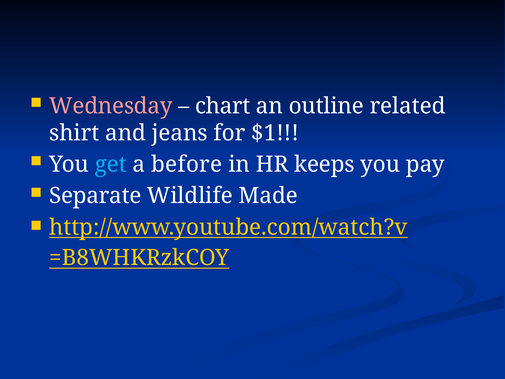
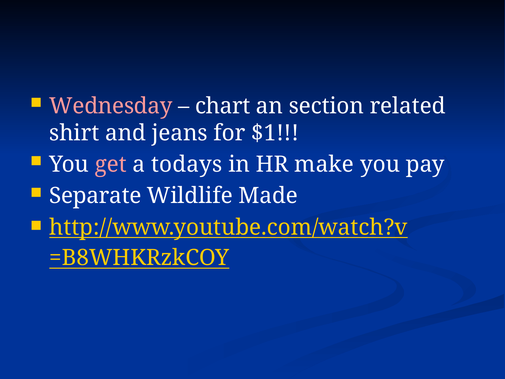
outline: outline -> section
get colour: light blue -> pink
before: before -> todays
keeps: keeps -> make
